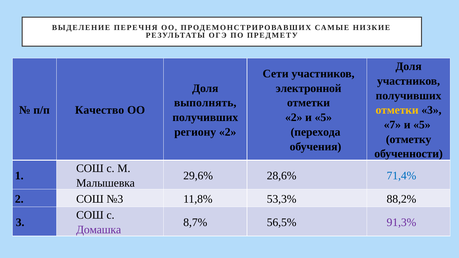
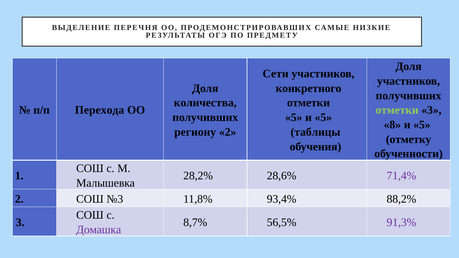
электронной: электронной -> конкретного
выполнять: выполнять -> количества
Качество: Качество -> Перехода
отметки at (397, 110) colour: yellow -> light green
2 at (294, 118): 2 -> 5
7: 7 -> 8
перехода: перехода -> таблицы
29,6%: 29,6% -> 28,2%
71,4% colour: blue -> purple
53,3%: 53,3% -> 93,4%
